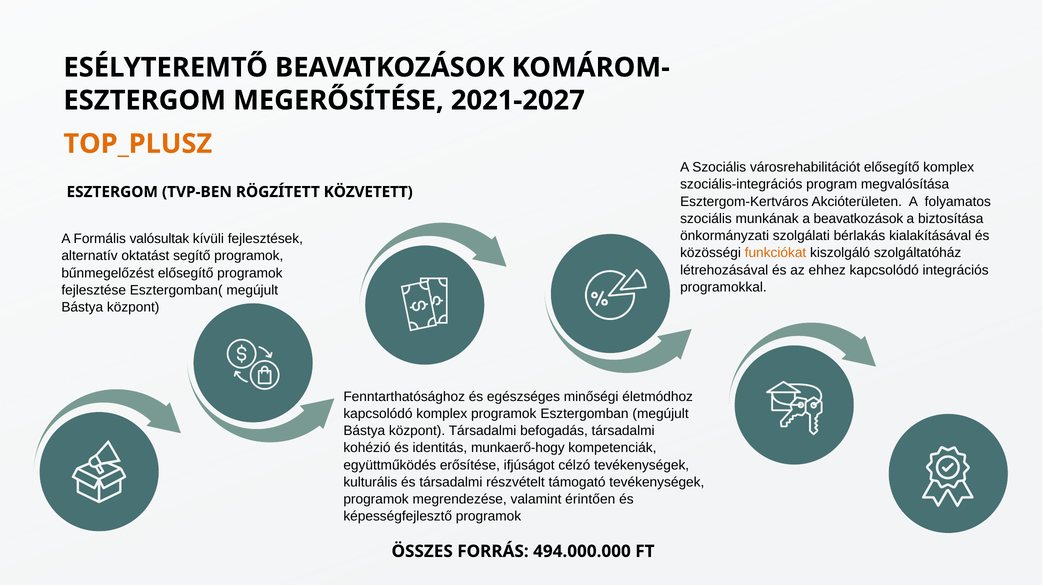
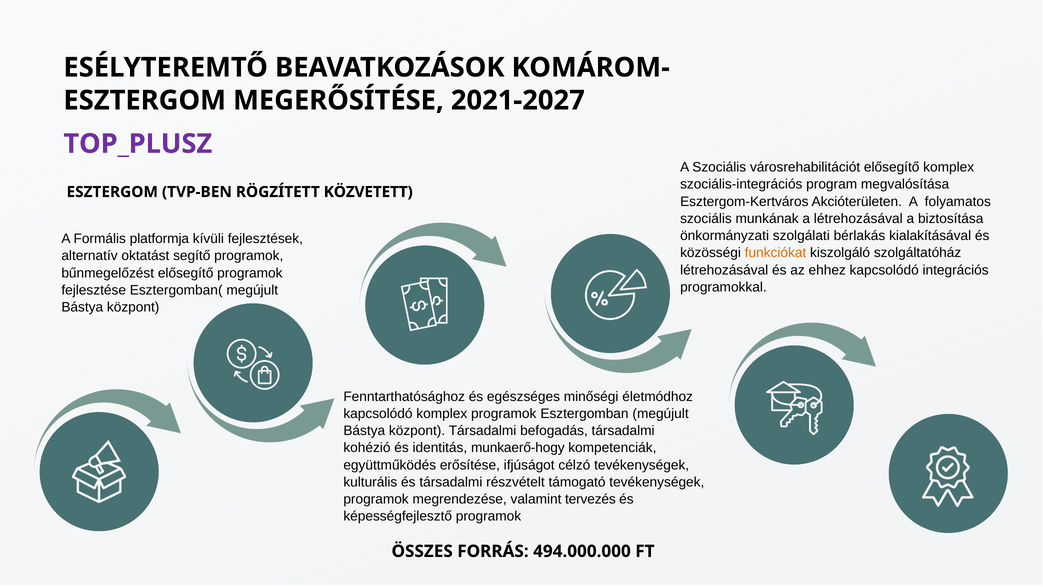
TOP_PLUSZ colour: orange -> purple
a beavatkozások: beavatkozások -> létrehozásával
valósultak: valósultak -> platformja
érintően: érintően -> tervezés
